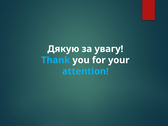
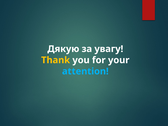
Thank colour: light blue -> yellow
